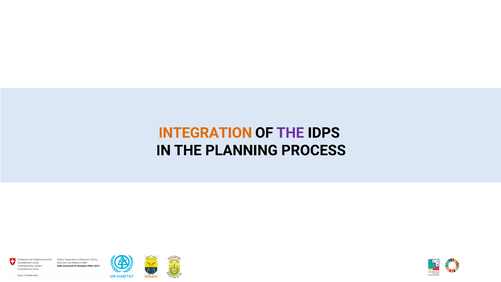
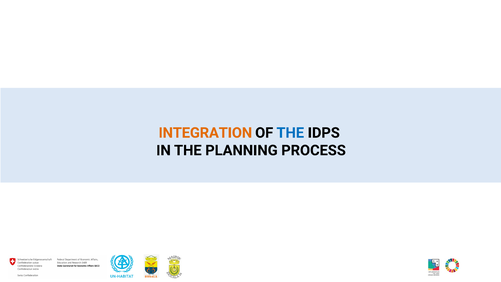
THE at (290, 133) colour: purple -> blue
